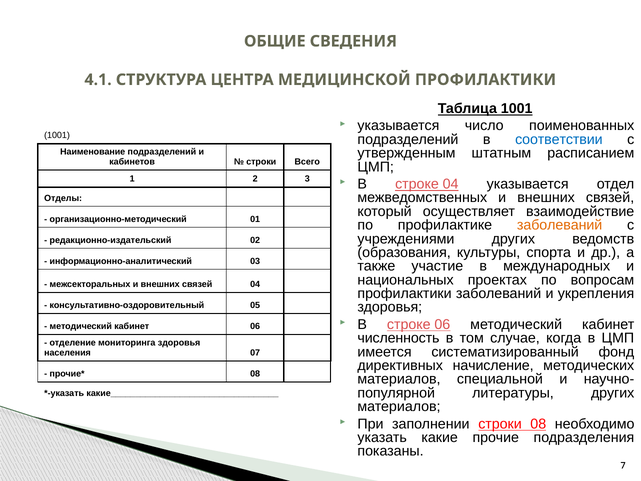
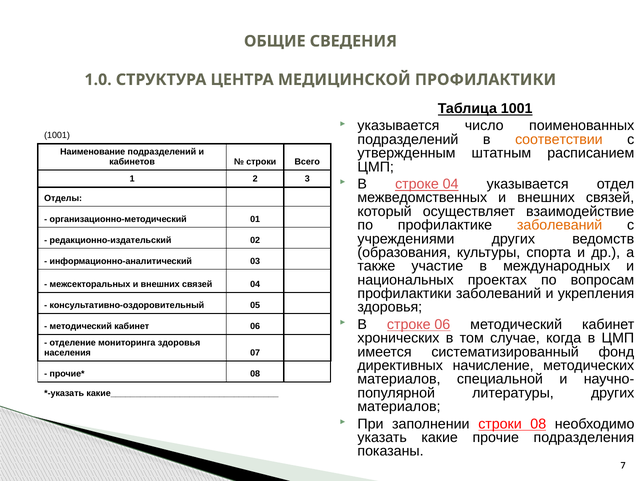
4.1: 4.1 -> 1.0
соответствии colour: blue -> orange
численность: численность -> хронических
